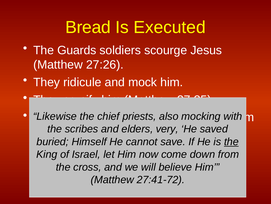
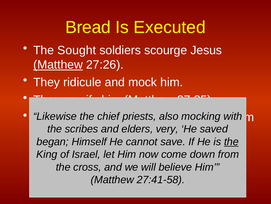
Guards: Guards -> Sought
Matthew at (58, 65) underline: none -> present
buried: buried -> began
27:41-72: 27:41-72 -> 27:41-58
